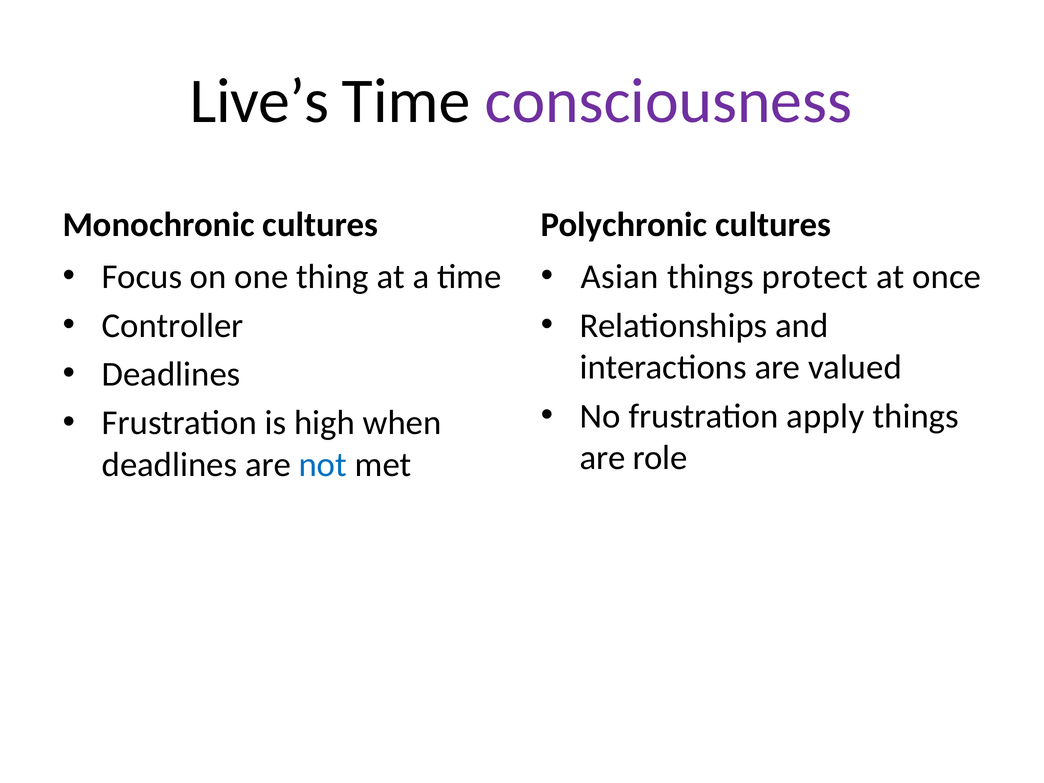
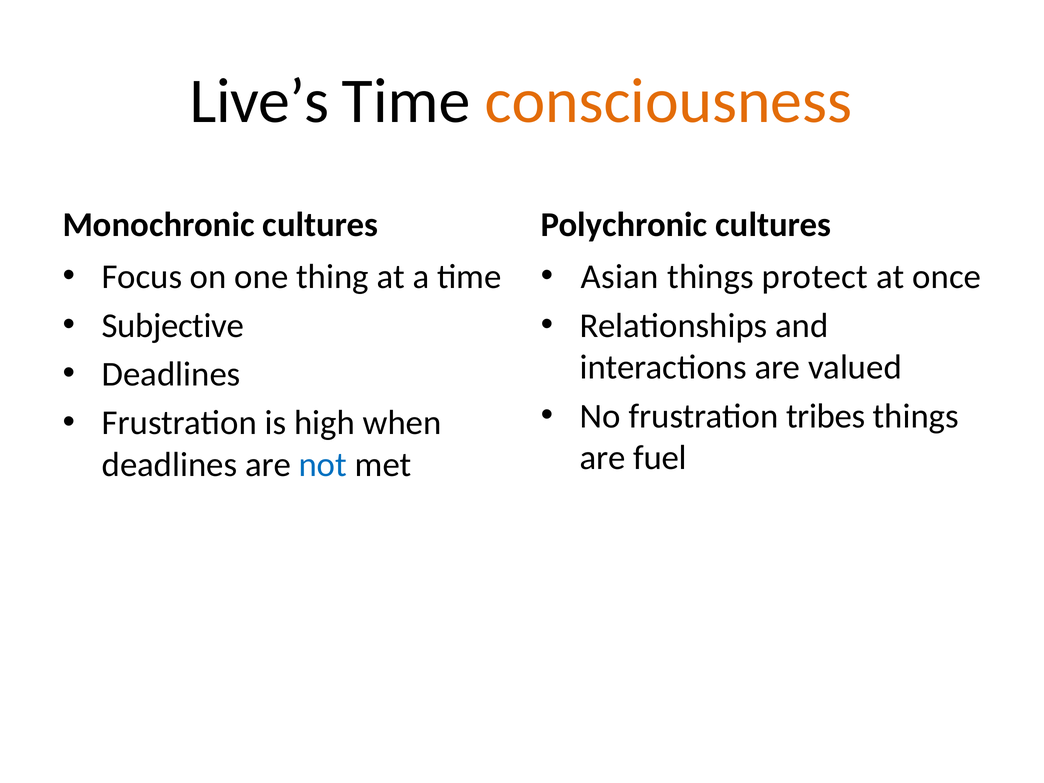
consciousness colour: purple -> orange
Controller: Controller -> Subjective
apply: apply -> tribes
role: role -> fuel
